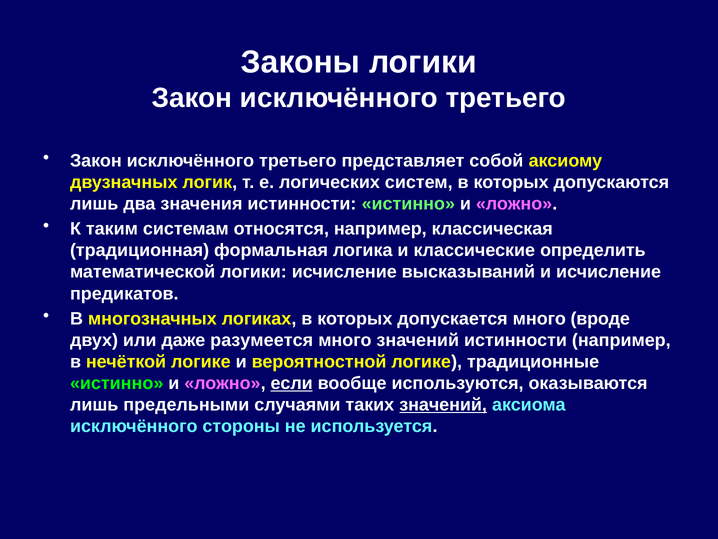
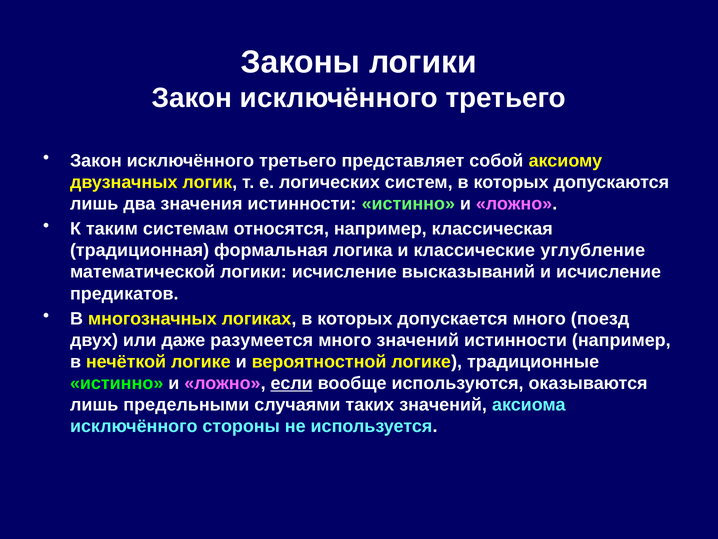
определить: определить -> углубление
вроде: вроде -> поезд
значений at (443, 405) underline: present -> none
